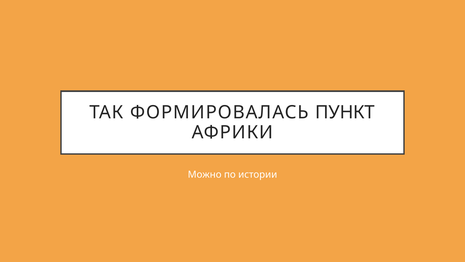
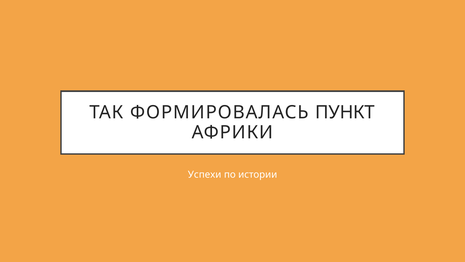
Можно: Можно -> Успехи
